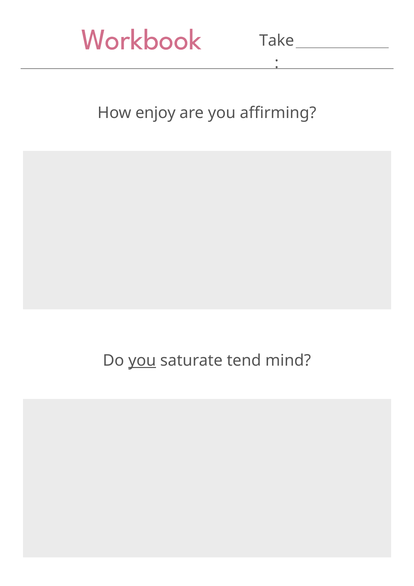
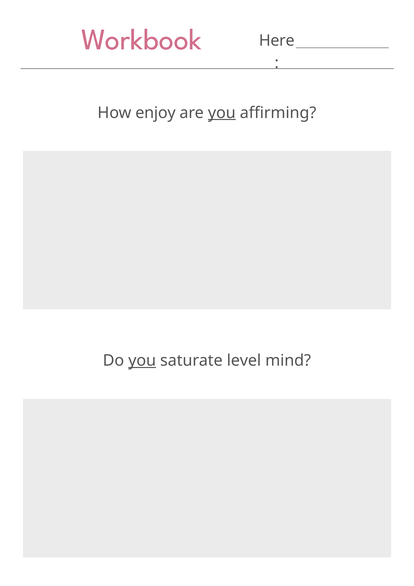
Take: Take -> Here
you at (222, 113) underline: none -> present
tend: tend -> level
